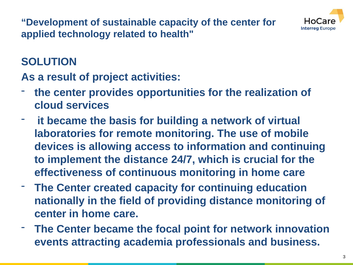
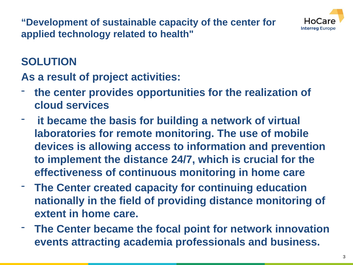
and continuing: continuing -> prevention
center at (50, 214): center -> extent
